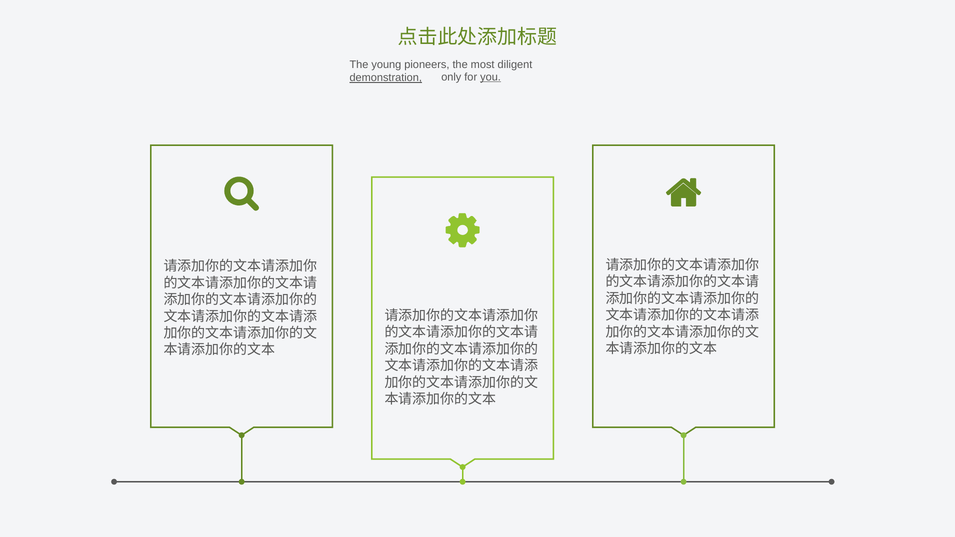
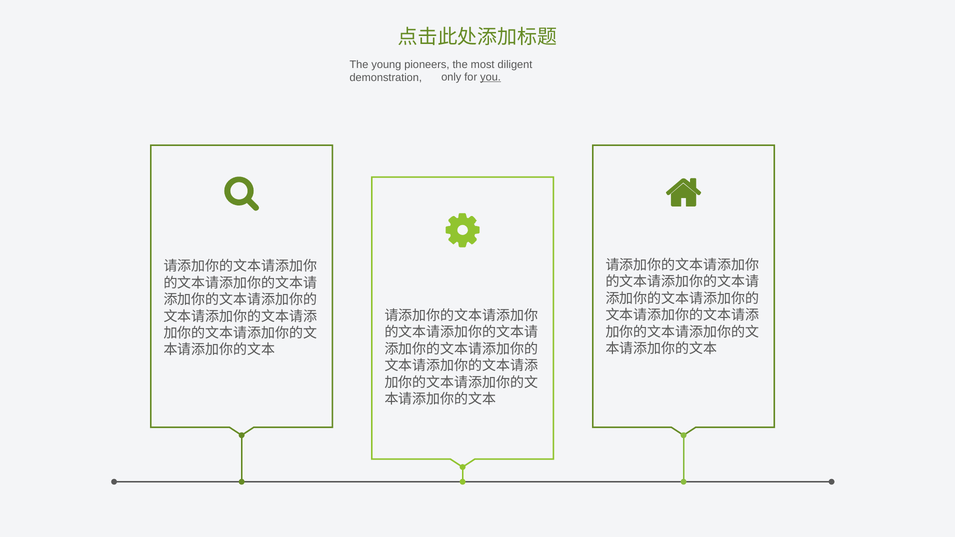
demonstration underline: present -> none
